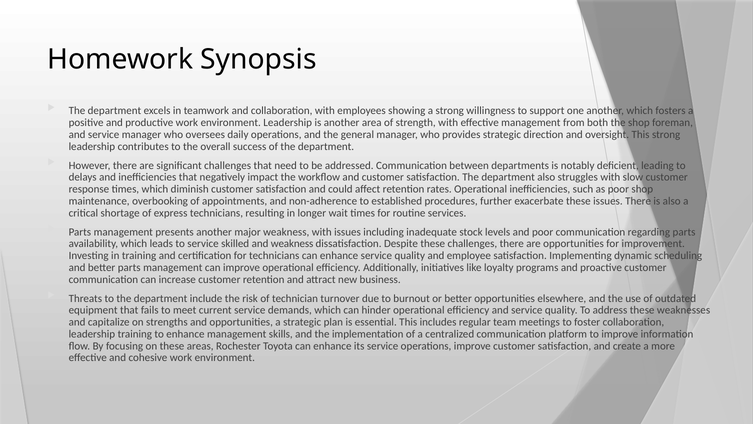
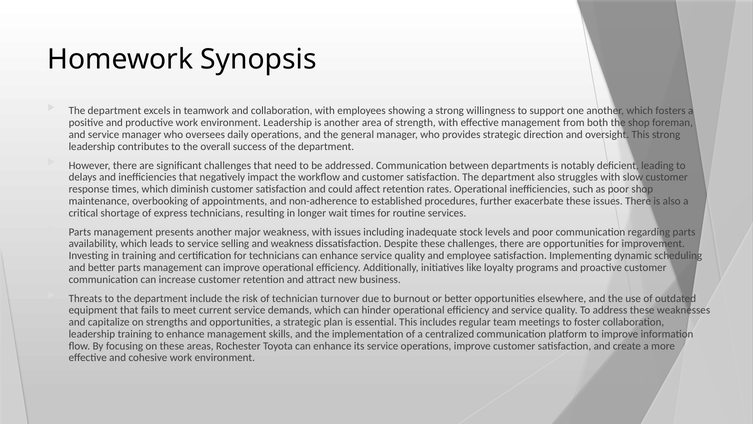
skilled: skilled -> selling
